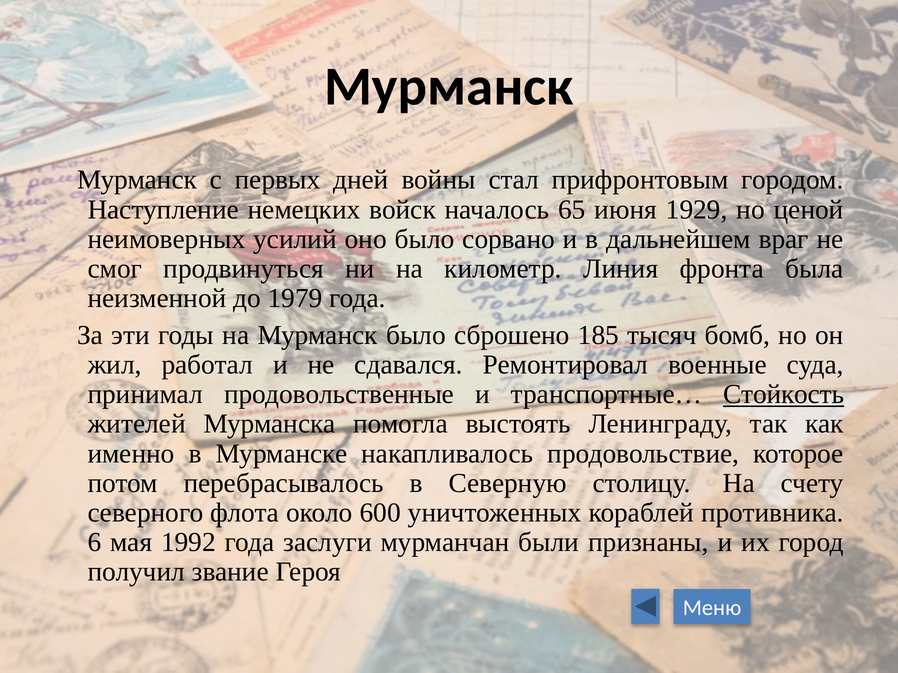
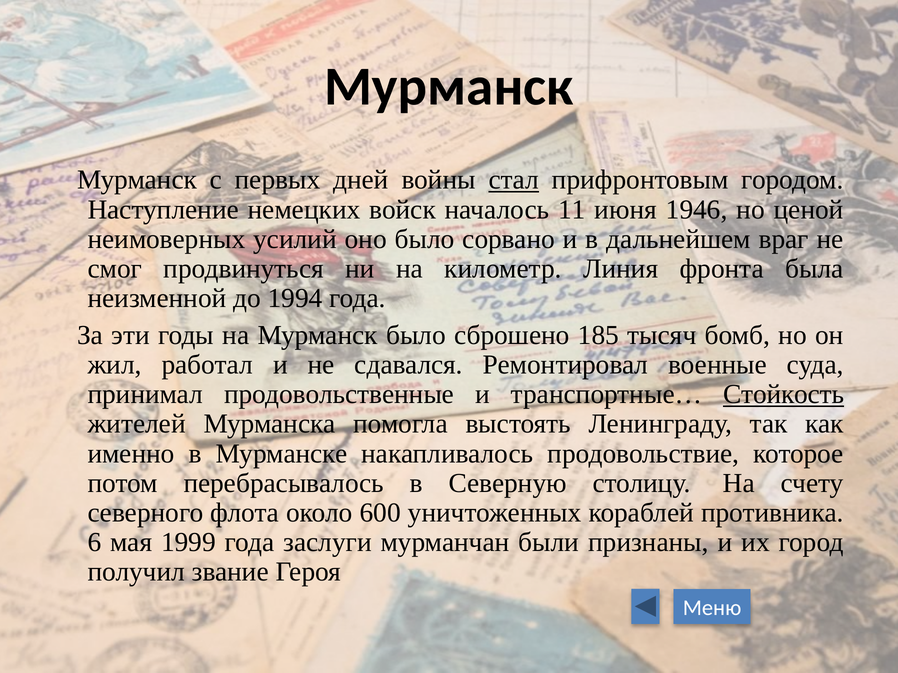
стал underline: none -> present
65: 65 -> 11
1929: 1929 -> 1946
1979: 1979 -> 1994
1992: 1992 -> 1999
